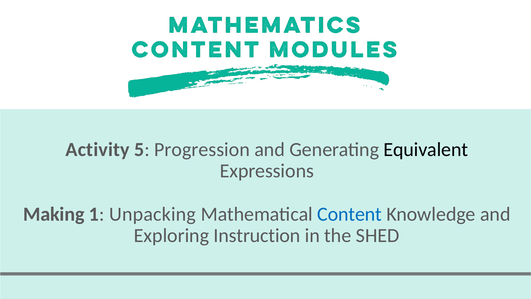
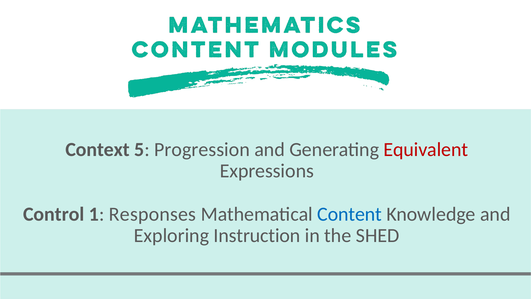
Activity: Activity -> Context
Equivalent colour: black -> red
Making: Making -> Control
Unpacking: Unpacking -> Responses
